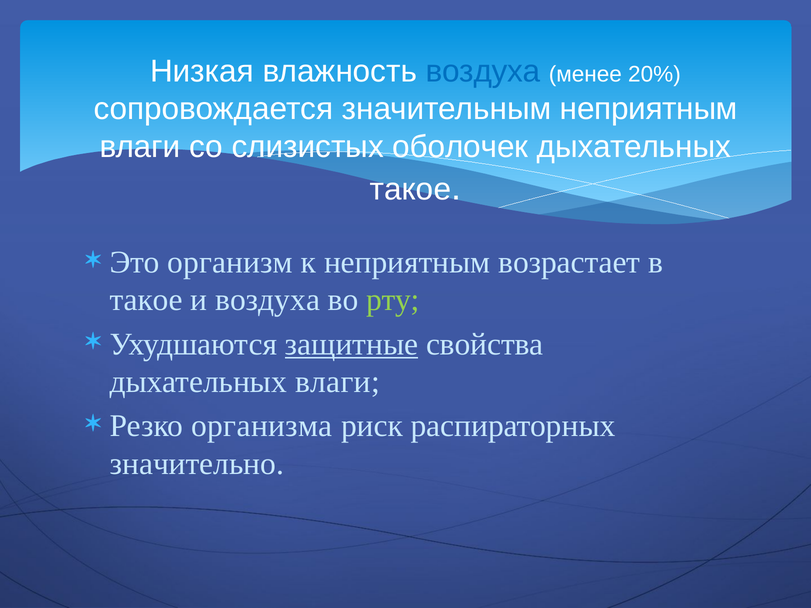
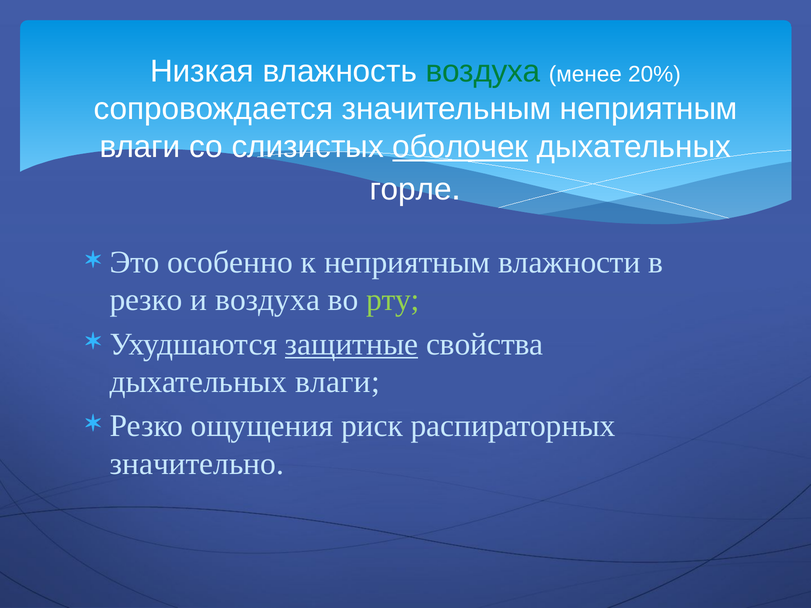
воздуха at (483, 71) colour: blue -> green
оболочек underline: none -> present
такое at (410, 189): такое -> горле
организм: организм -> особенно
возрастает: возрастает -> влажности
такое at (146, 300): такое -> резко
организма: организма -> ощущения
